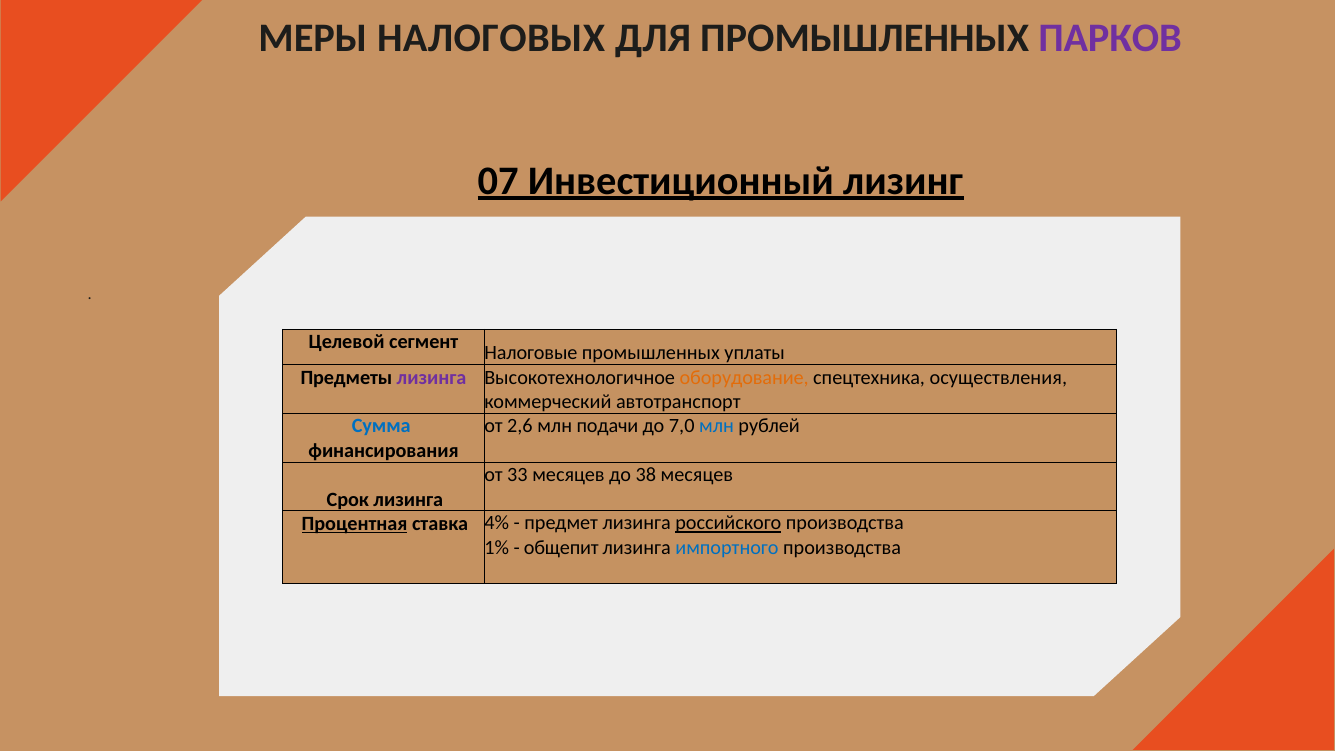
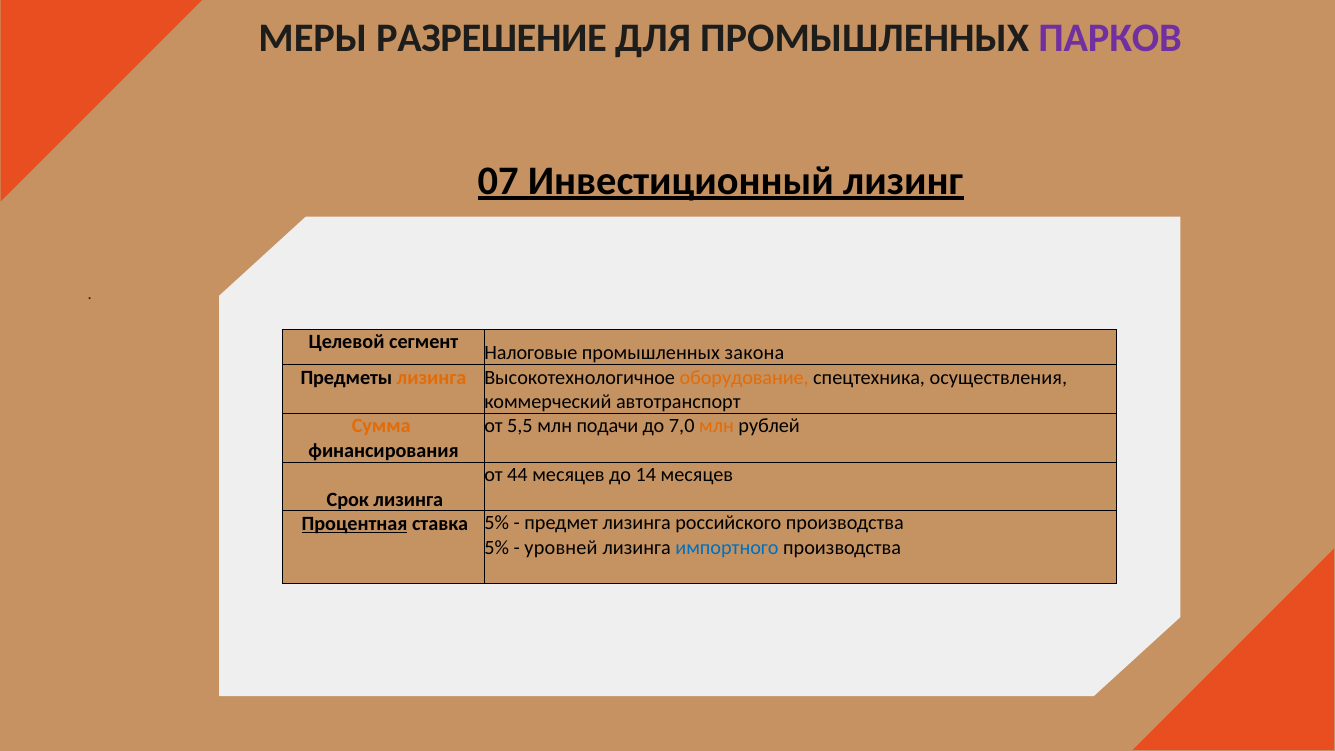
НАЛОГОВЫХ: НАЛОГОВЫХ -> РАЗРЕШЕНИЕ
уплаты: уплаты -> закона
лизинга at (432, 377) colour: purple -> orange
Сумма colour: blue -> orange
2,6: 2,6 -> 5,5
млн at (717, 426) colour: blue -> orange
33: 33 -> 44
38: 38 -> 14
ставка 4%: 4% -> 5%
российского underline: present -> none
1% at (497, 548): 1% -> 5%
общепит: общепит -> уровней
